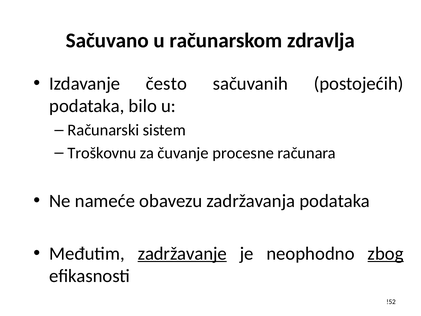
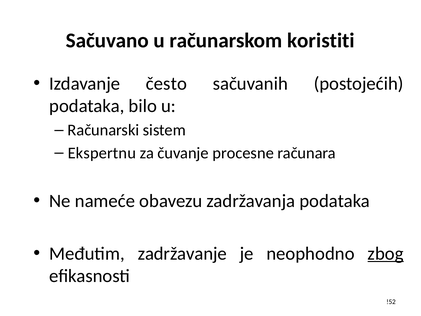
zdravlja: zdravlja -> koristiti
Troškovnu: Troškovnu -> Ekspertnu
zadržavanje underline: present -> none
